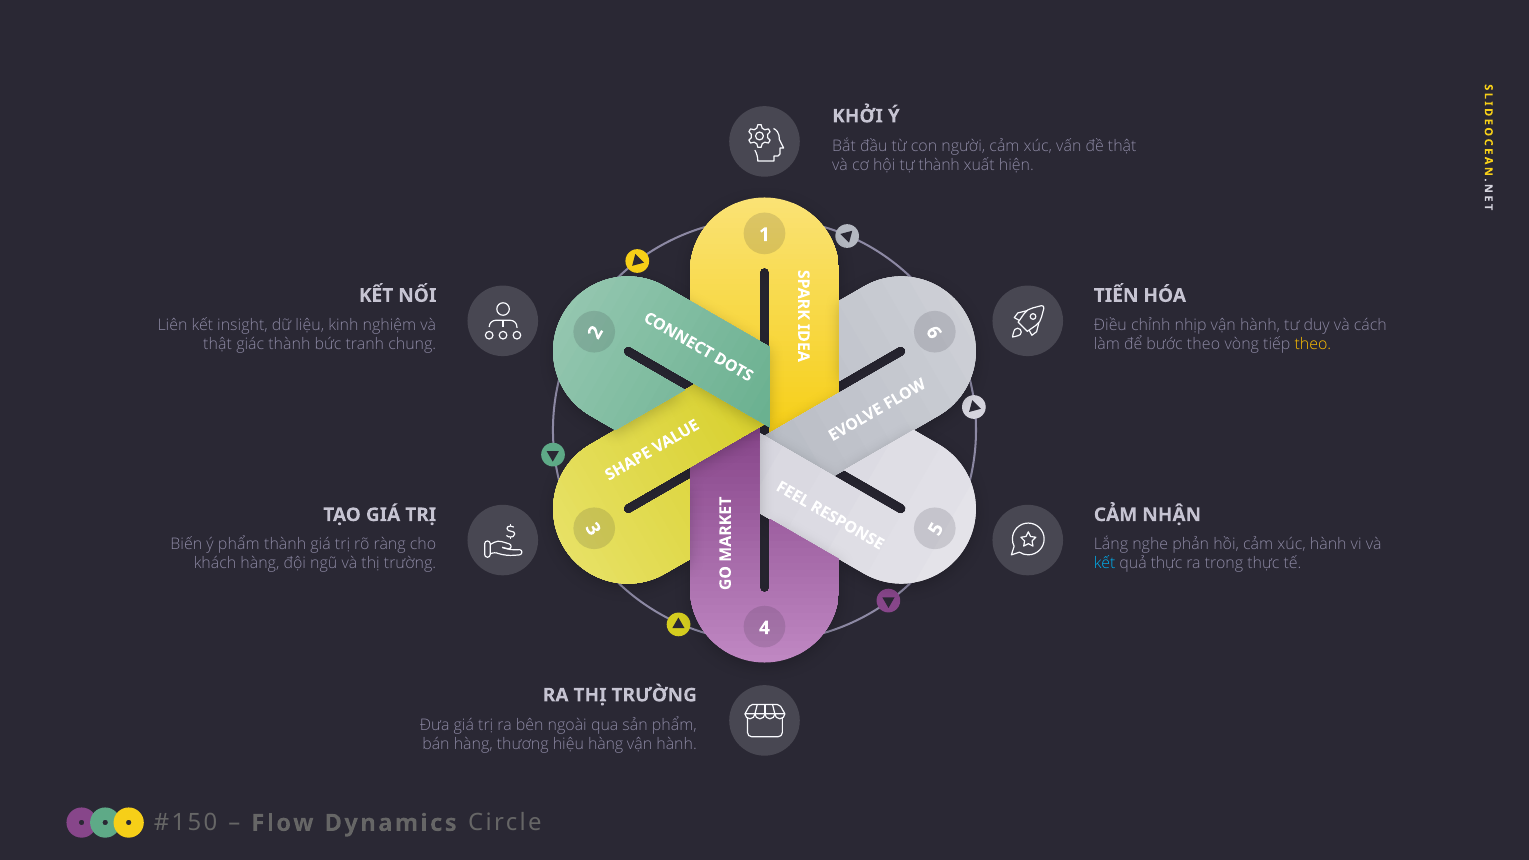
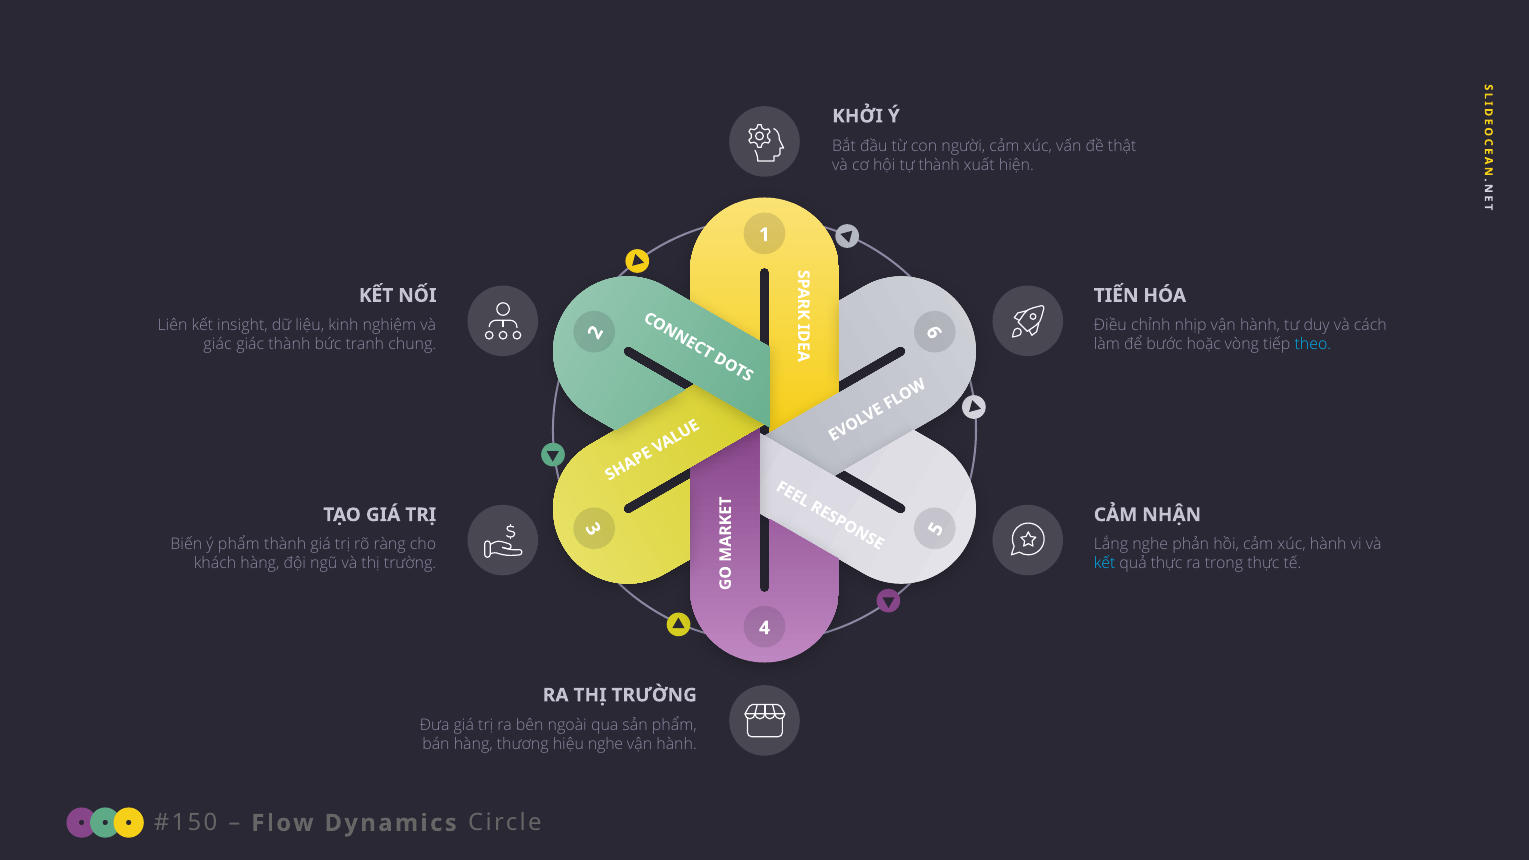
thật at (218, 344): thật -> giác
bước theo: theo -> hoặc
theo at (1313, 344) colour: yellow -> light blue
hiệu hàng: hàng -> nghe
